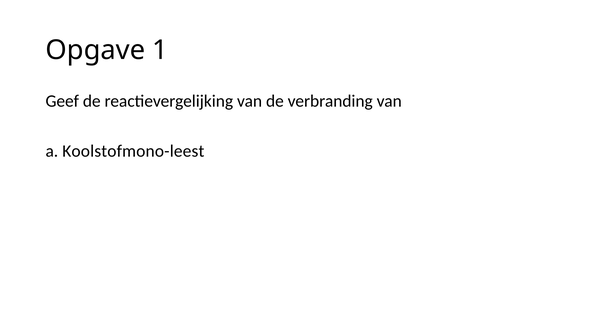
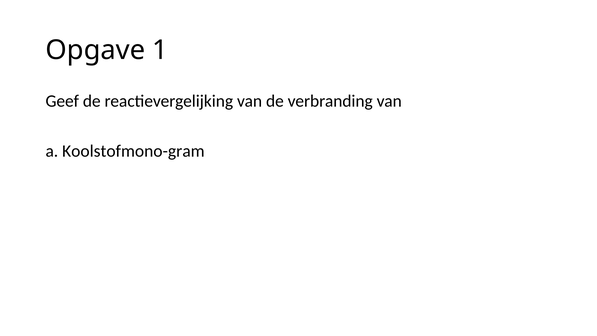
Koolstofmono-leest: Koolstofmono-leest -> Koolstofmono-gram
